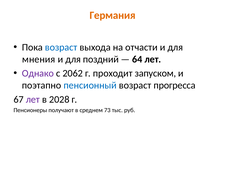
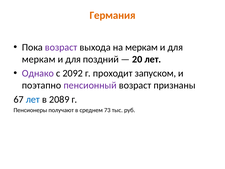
возраст at (61, 47) colour: blue -> purple
на отчасти: отчасти -> меркам
мнения at (39, 59): мнения -> меркам
64: 64 -> 20
2062: 2062 -> 2092
пенсионный colour: blue -> purple
прогресса: прогресса -> признаны
лет at (33, 99) colour: purple -> blue
2028: 2028 -> 2089
